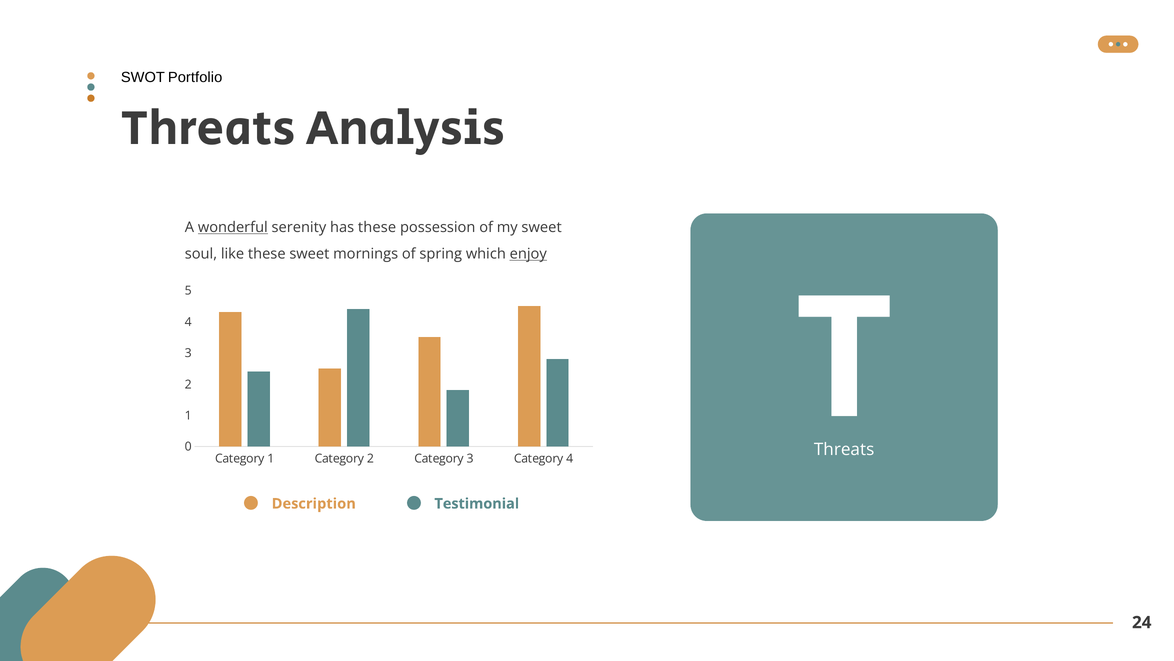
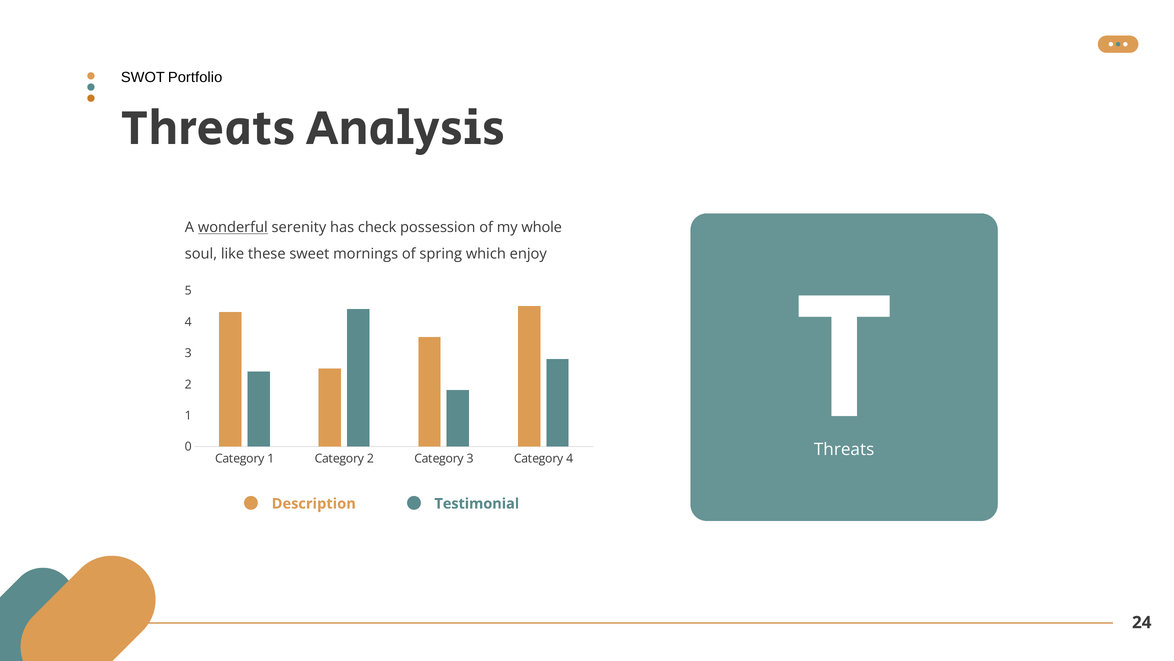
has these: these -> check
my sweet: sweet -> whole
enjoy underline: present -> none
